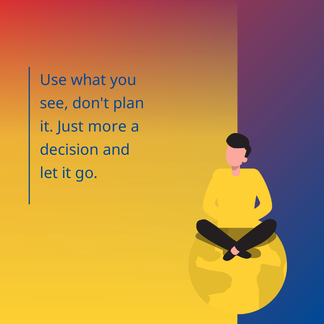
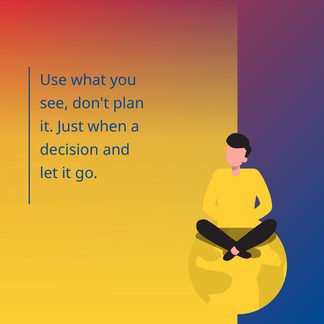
more: more -> when
